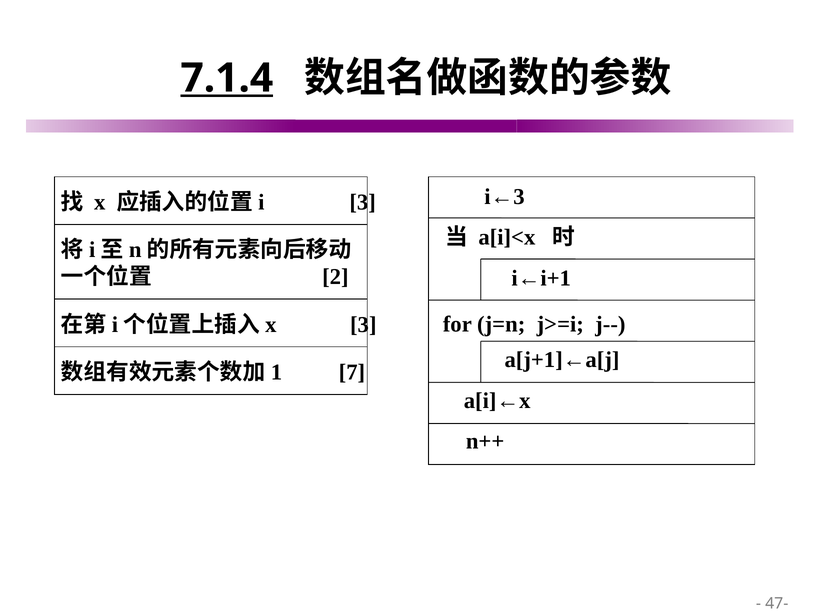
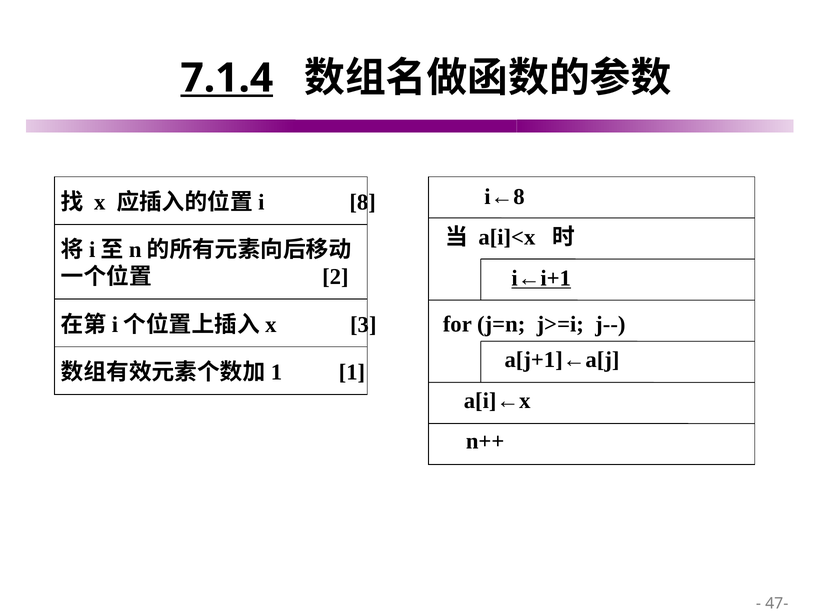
i←3: i←3 -> i←8
3 at (363, 202): 3 -> 8
i←i+1 underline: none -> present
7: 7 -> 1
